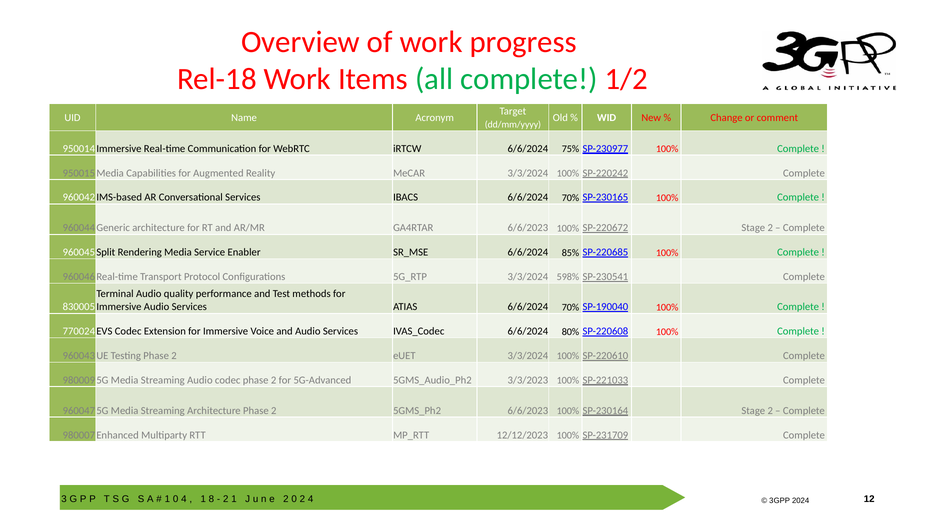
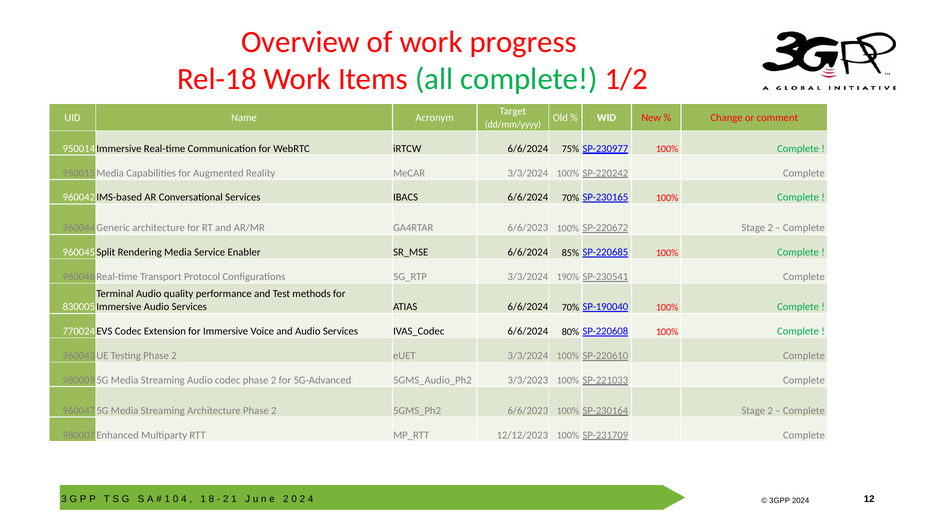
598%: 598% -> 190%
